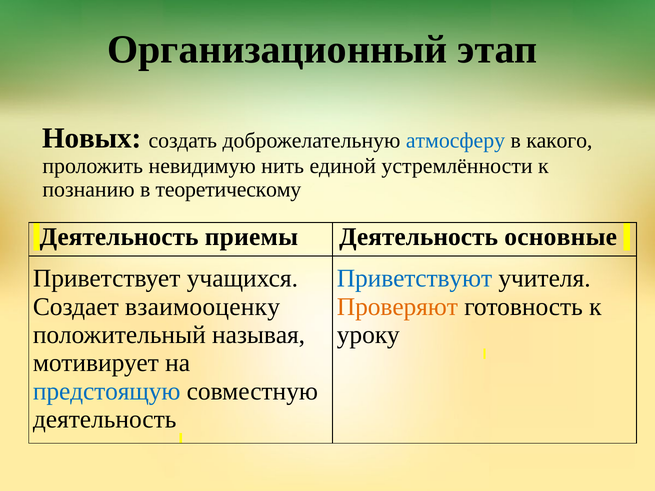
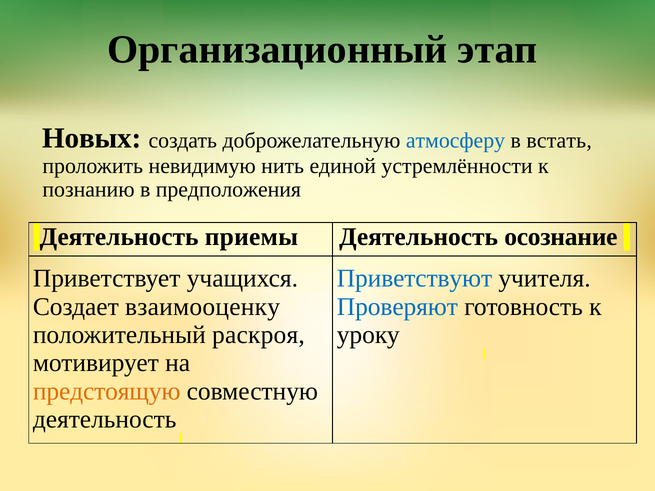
какого: какого -> встать
теоретическому: теоретическому -> предположения
основные: основные -> осознание
Проверяют colour: orange -> blue
называя: называя -> раскроя
предстоящую colour: blue -> orange
